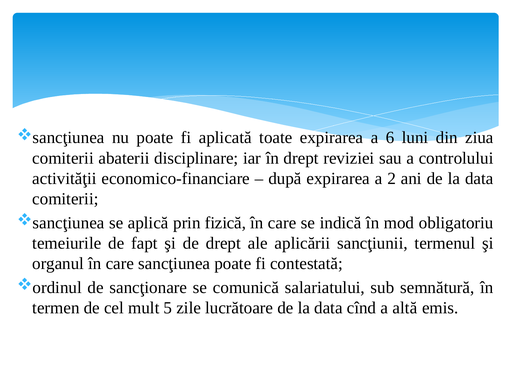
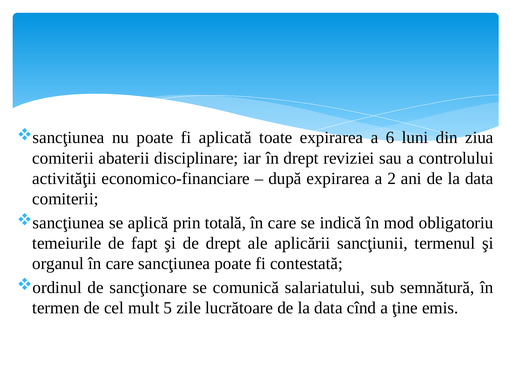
fizică: fizică -> totală
altă: altă -> ţine
